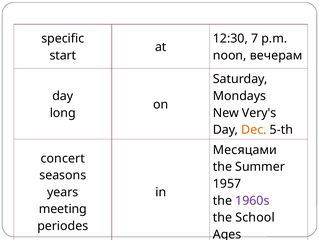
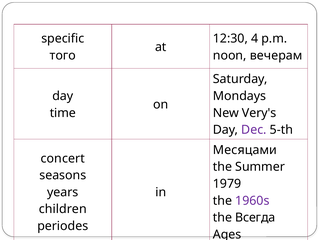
7: 7 -> 4
start: start -> того
long: long -> time
Dec colour: orange -> purple
1957: 1957 -> 1979
meeting: meeting -> children
School: School -> Всегда
